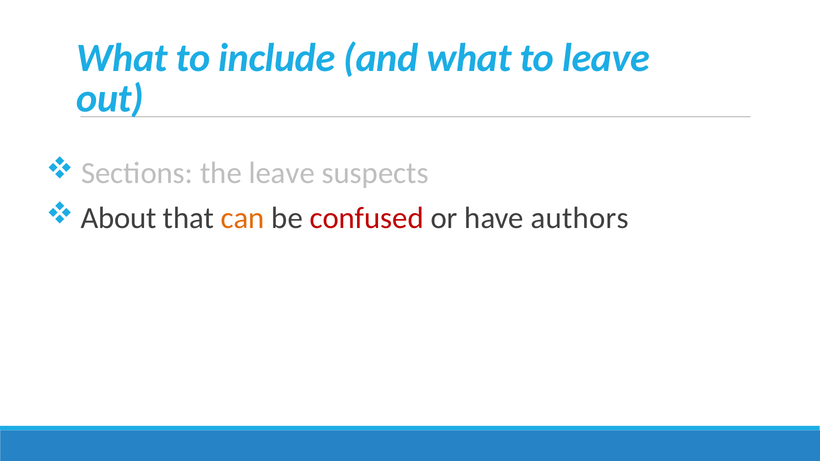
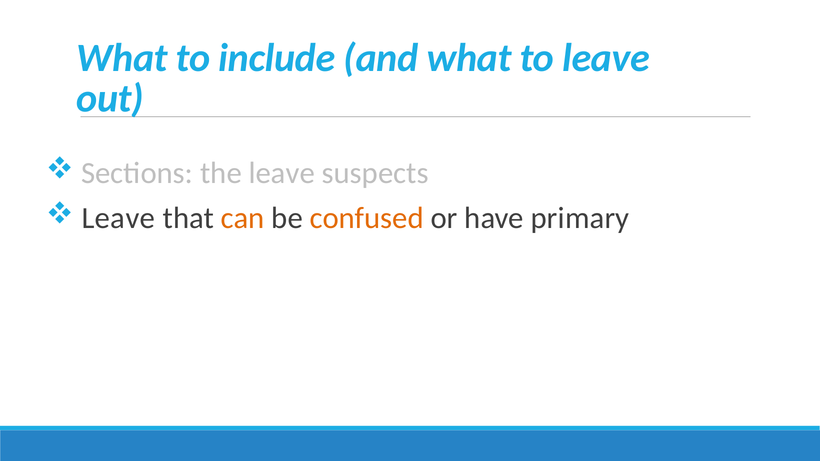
About at (119, 218): About -> Leave
confused colour: red -> orange
authors: authors -> primary
